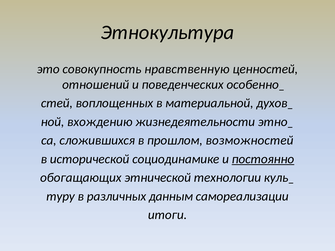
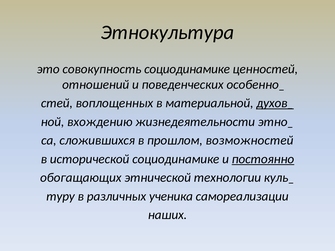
совокупность нравственную: нравственную -> социодинамике
духов_ underline: none -> present
данным: данным -> ученика
итоги: итоги -> наших
